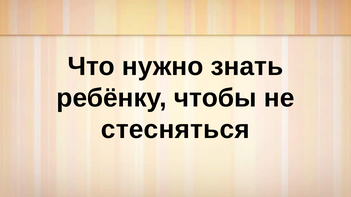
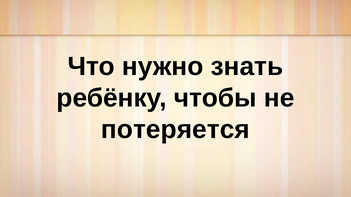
стесняться: стесняться -> потеряется
